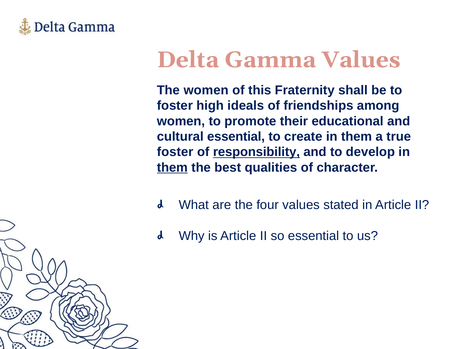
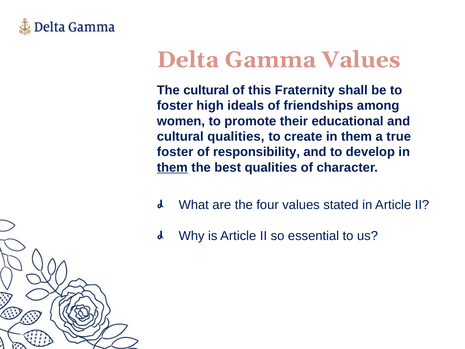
The women: women -> cultural
cultural essential: essential -> qualities
responsibility underline: present -> none
